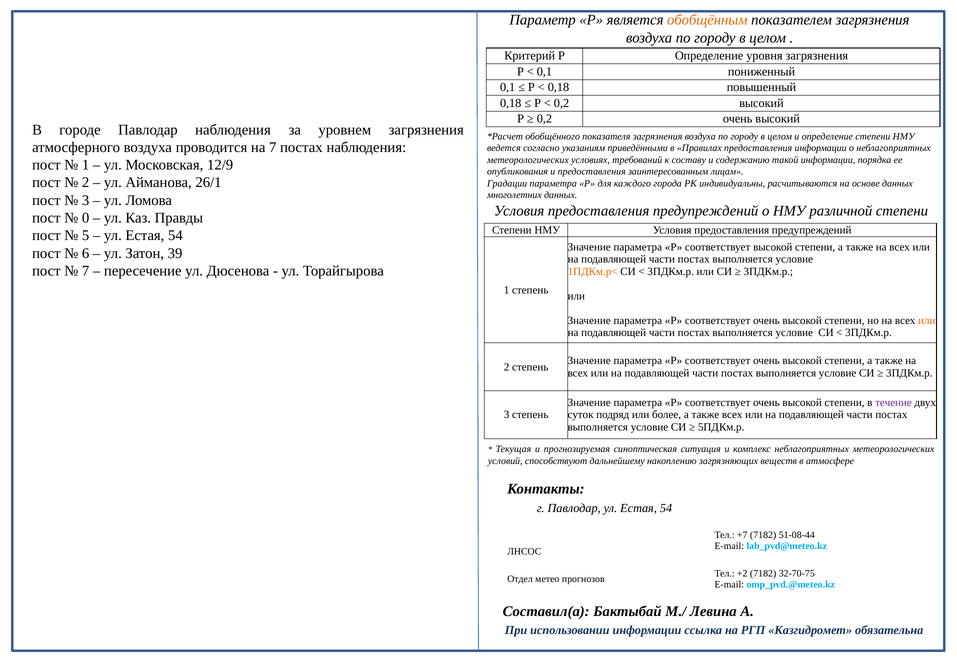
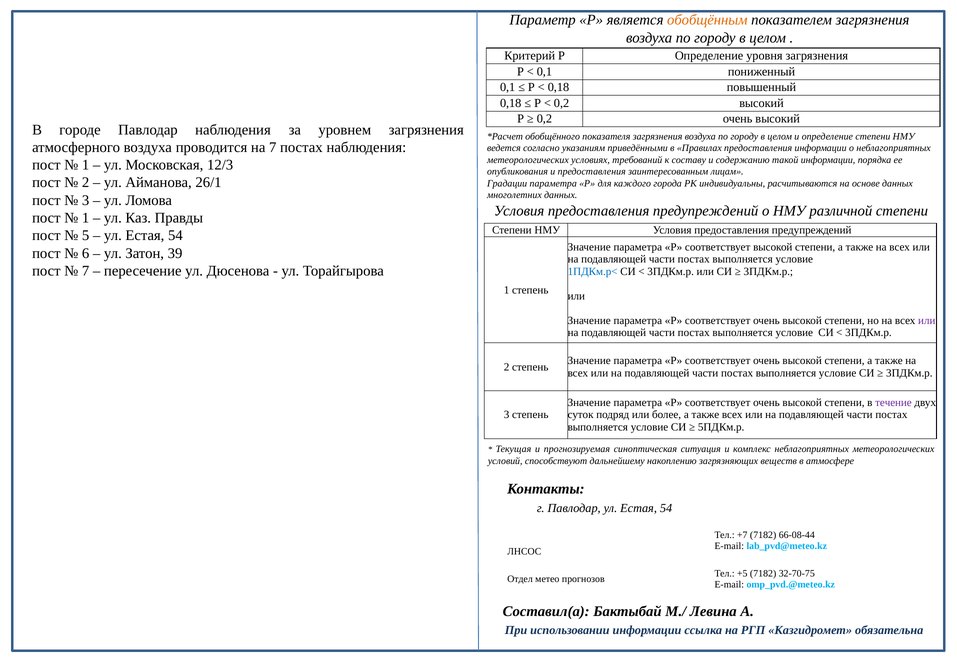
12/9: 12/9 -> 12/3
0 at (86, 218): 0 -> 1
1ПДКм.р< colour: orange -> blue
или at (927, 321) colour: orange -> purple
51-08-44: 51-08-44 -> 66-08-44
+2: +2 -> +5
